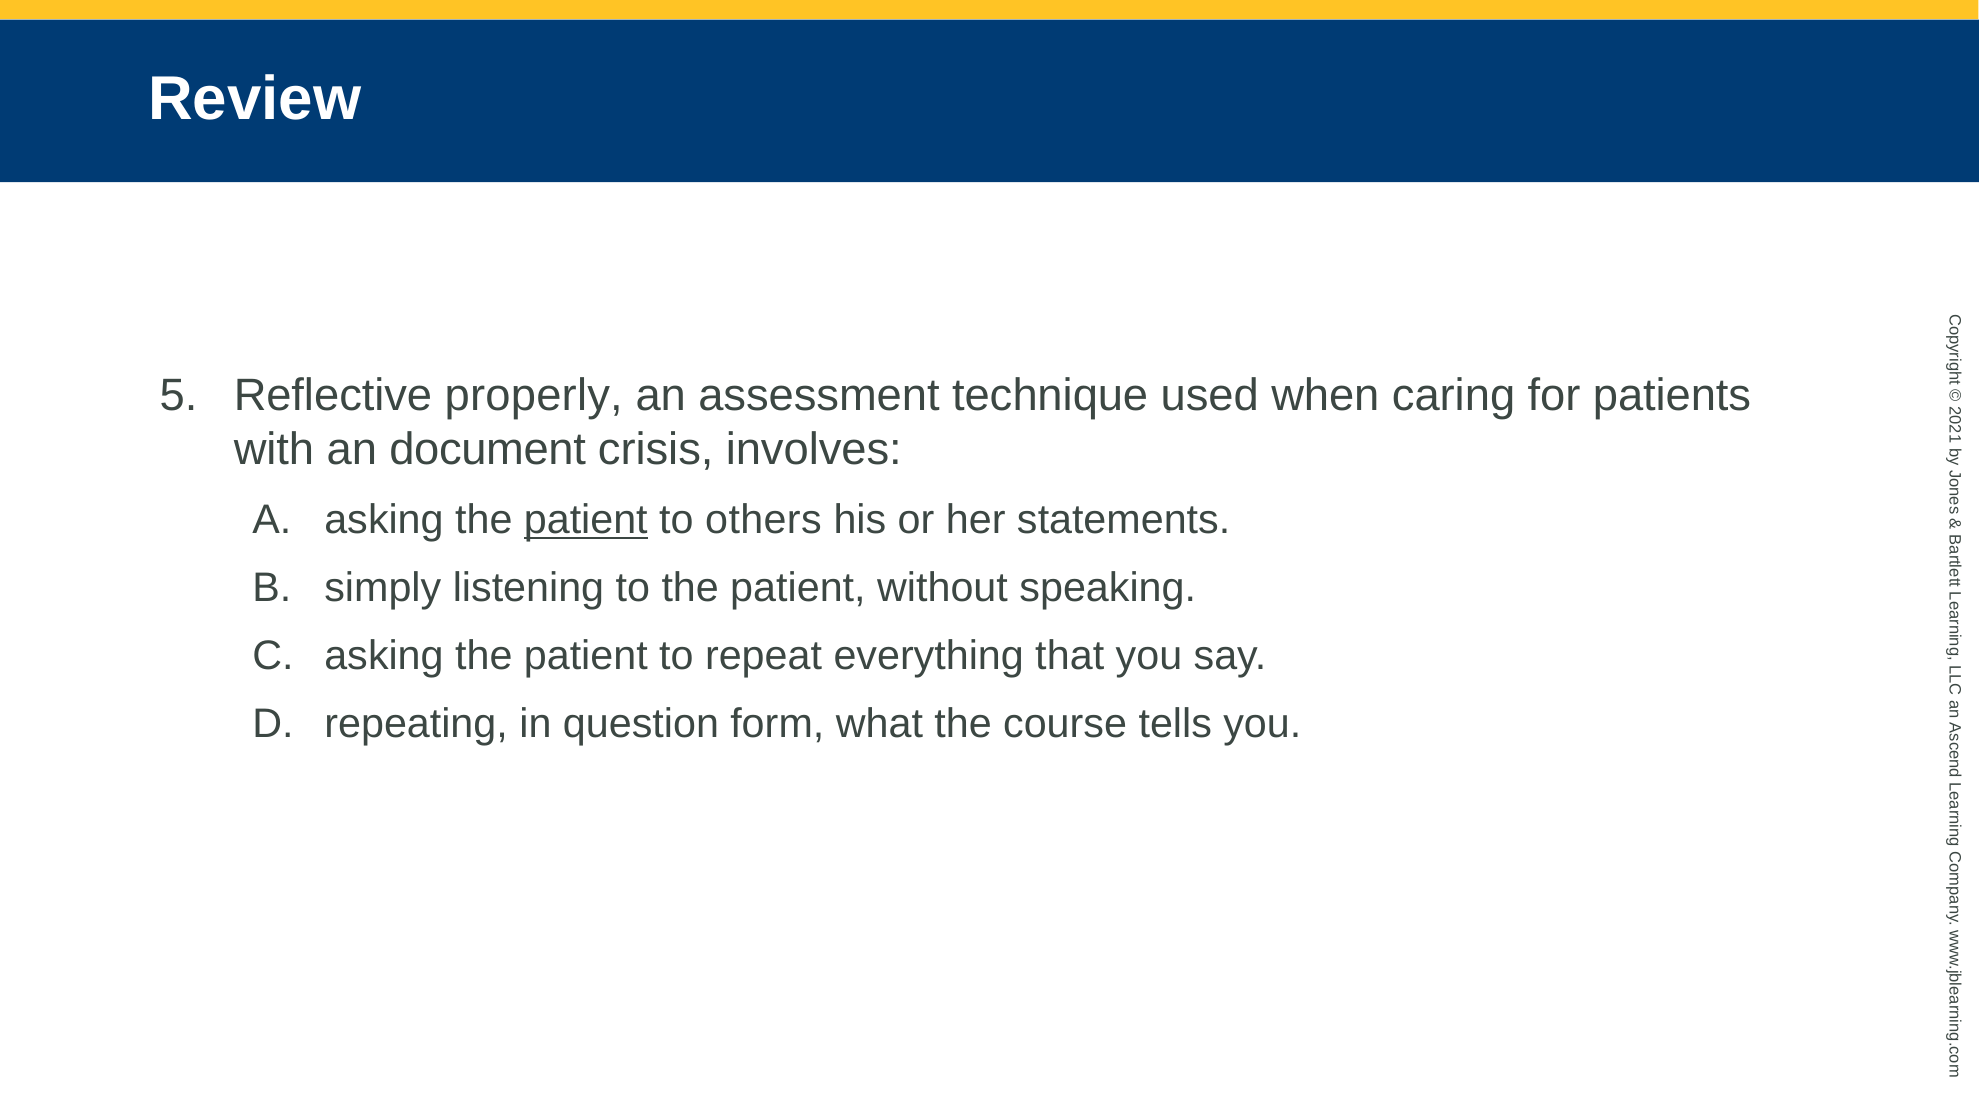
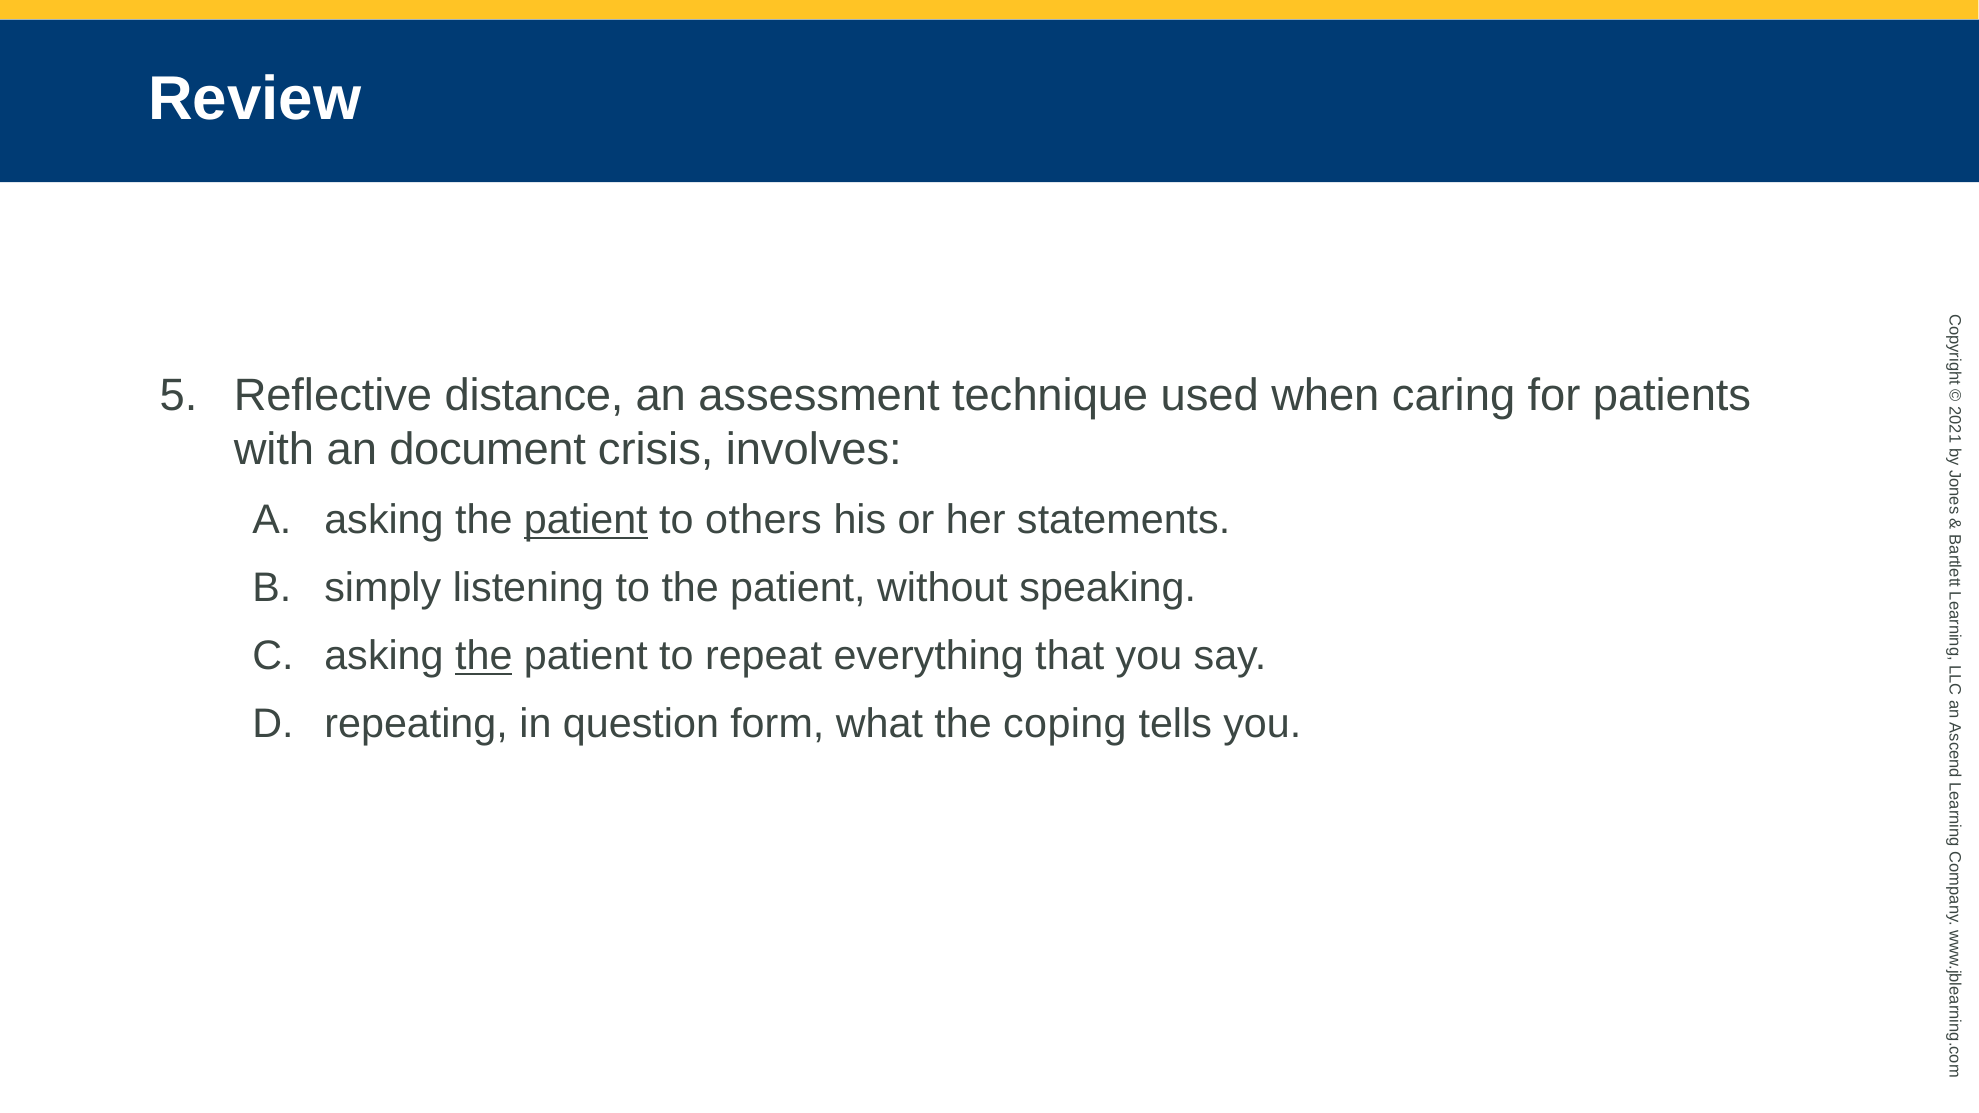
properly: properly -> distance
the at (484, 656) underline: none -> present
course: course -> coping
